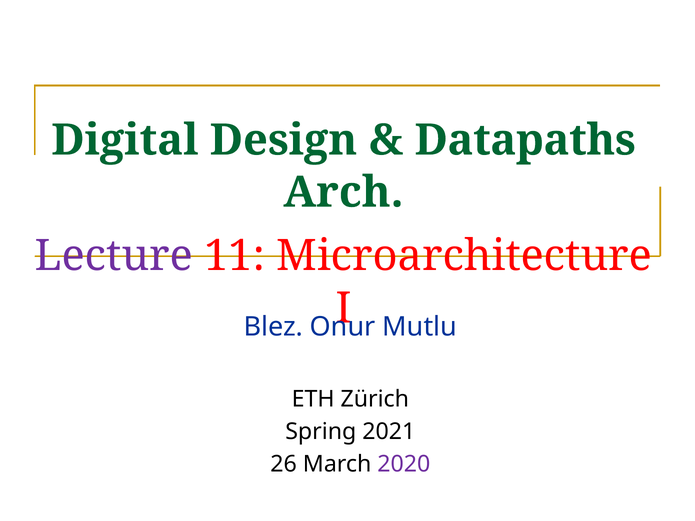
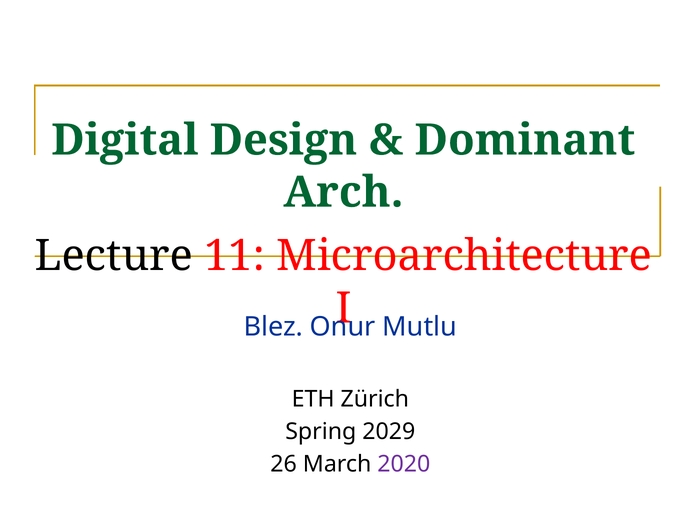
Datapaths: Datapaths -> Dominant
Lecture colour: purple -> black
2021: 2021 -> 2029
